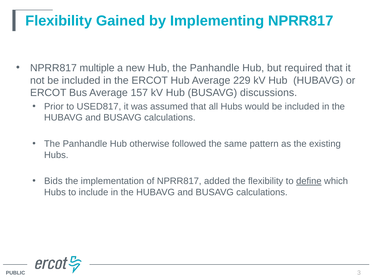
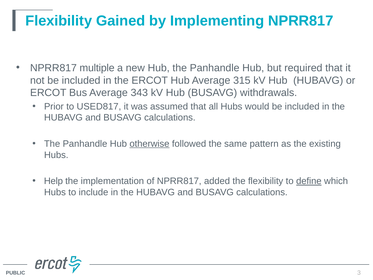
229: 229 -> 315
157: 157 -> 343
discussions: discussions -> withdrawals
otherwise underline: none -> present
Bids: Bids -> Help
